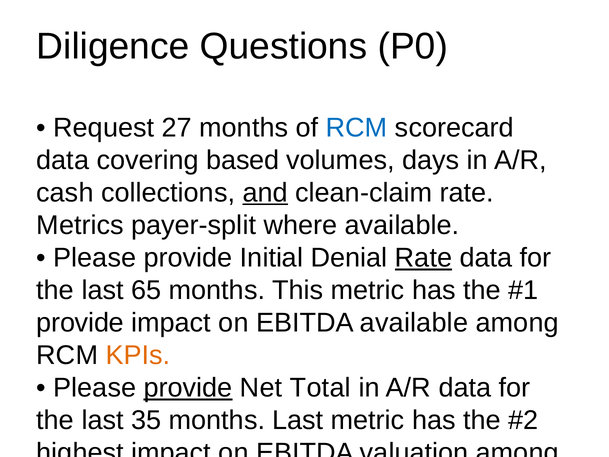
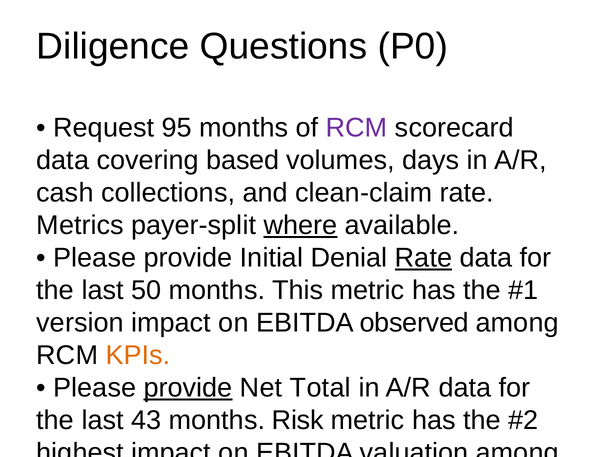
27: 27 -> 95
RCM at (357, 128) colour: blue -> purple
and underline: present -> none
where underline: none -> present
65: 65 -> 50
provide at (80, 323): provide -> version
EBITDA available: available -> observed
35: 35 -> 43
months Last: Last -> Risk
